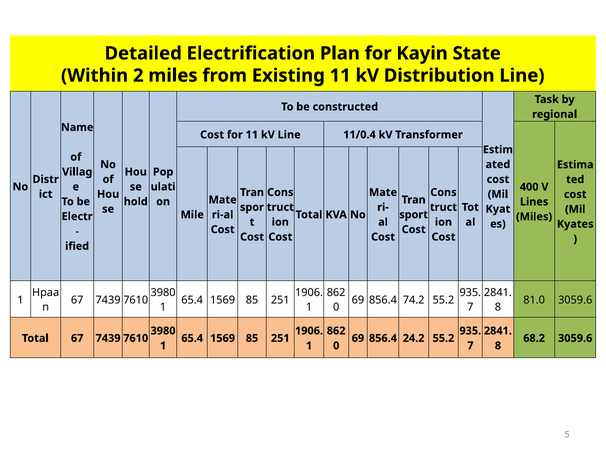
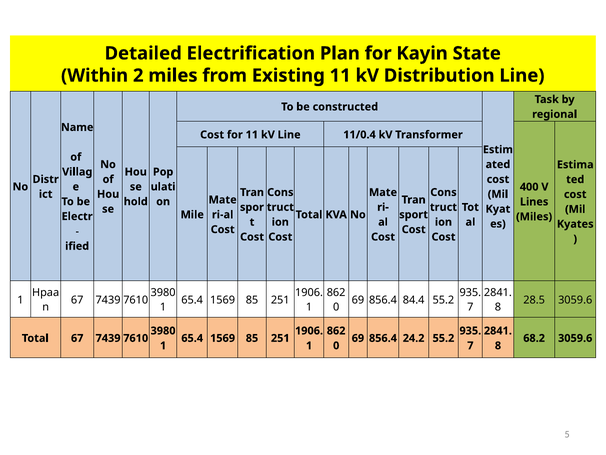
74.2: 74.2 -> 84.4
81.0: 81.0 -> 28.5
